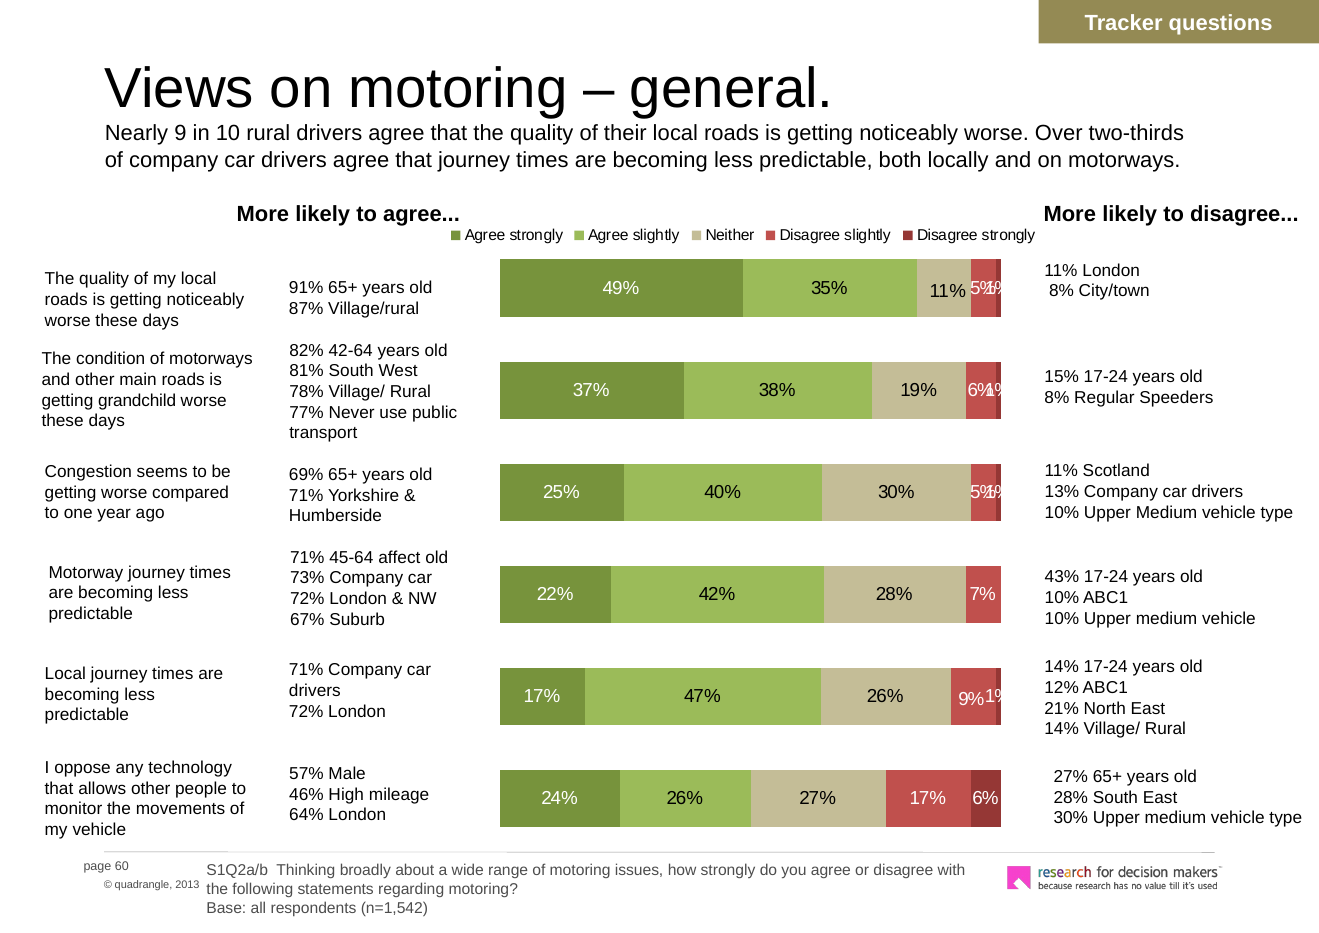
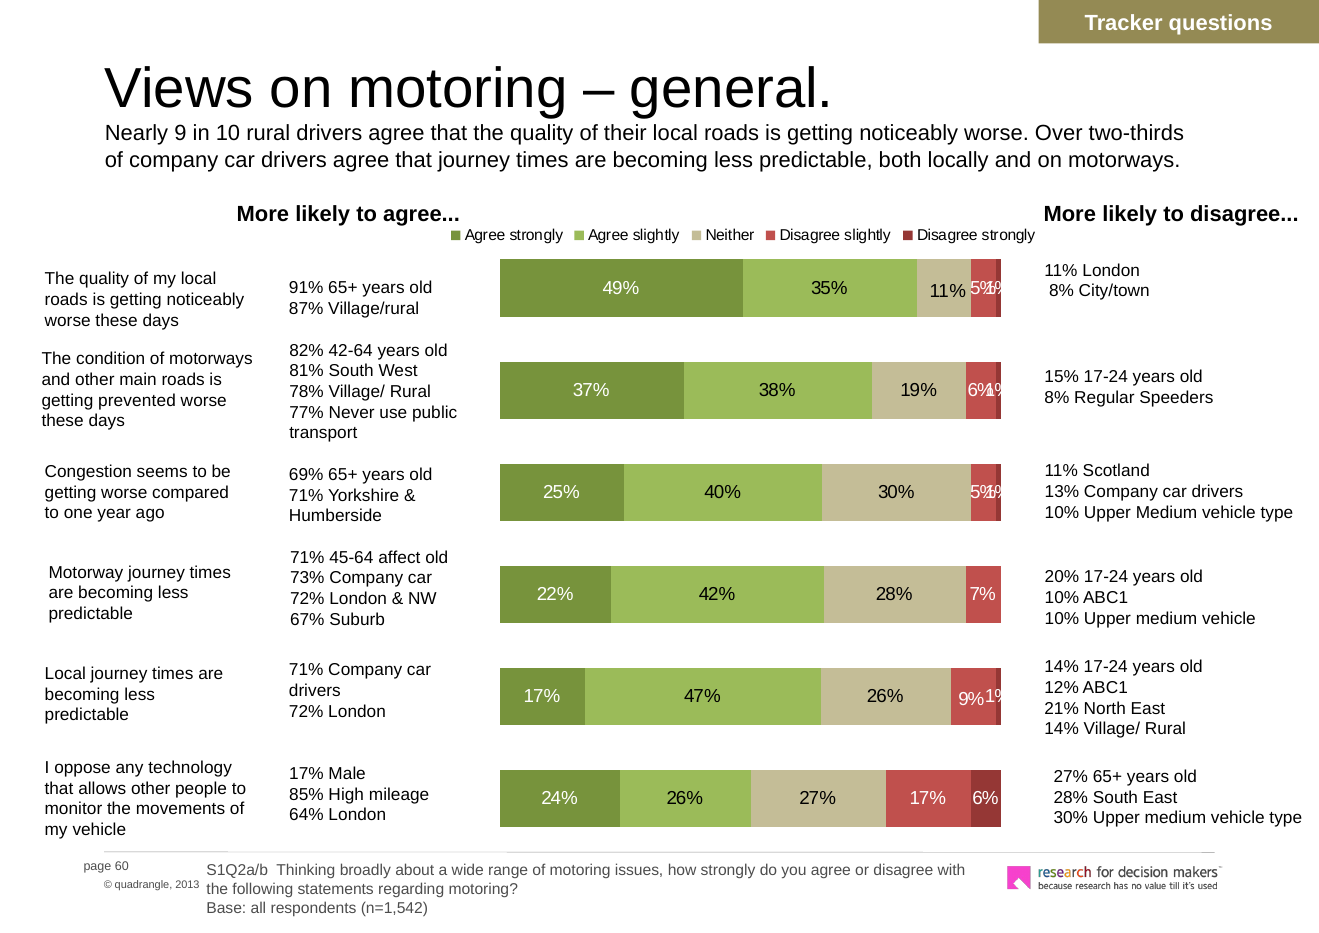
grandchild: grandchild -> prevented
43%: 43% -> 20%
57% at (306, 774): 57% -> 17%
46%: 46% -> 85%
